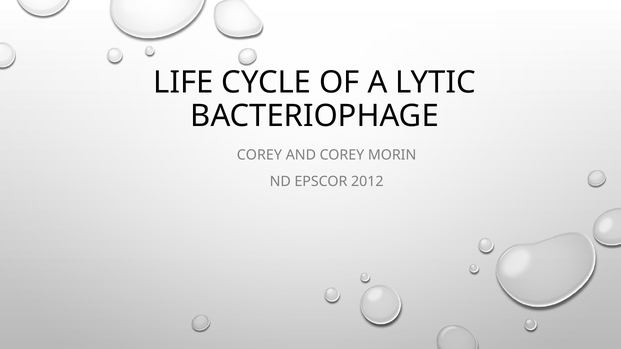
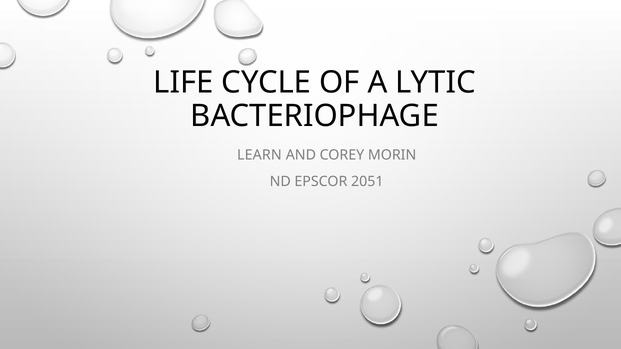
COREY at (259, 155): COREY -> LEARN
2012: 2012 -> 2051
